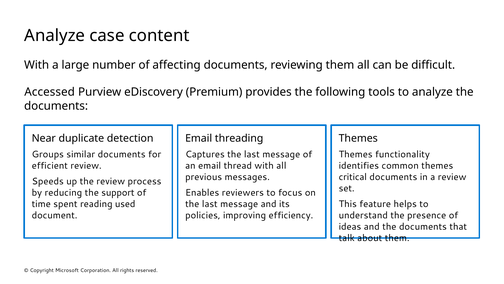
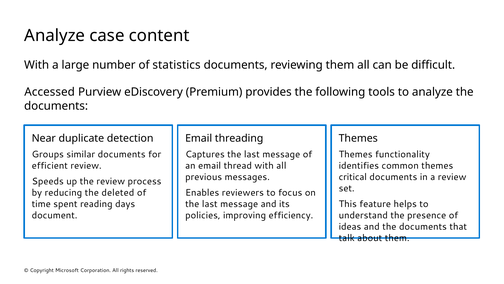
affecting: affecting -> statistics
support: support -> deleted
used: used -> days
